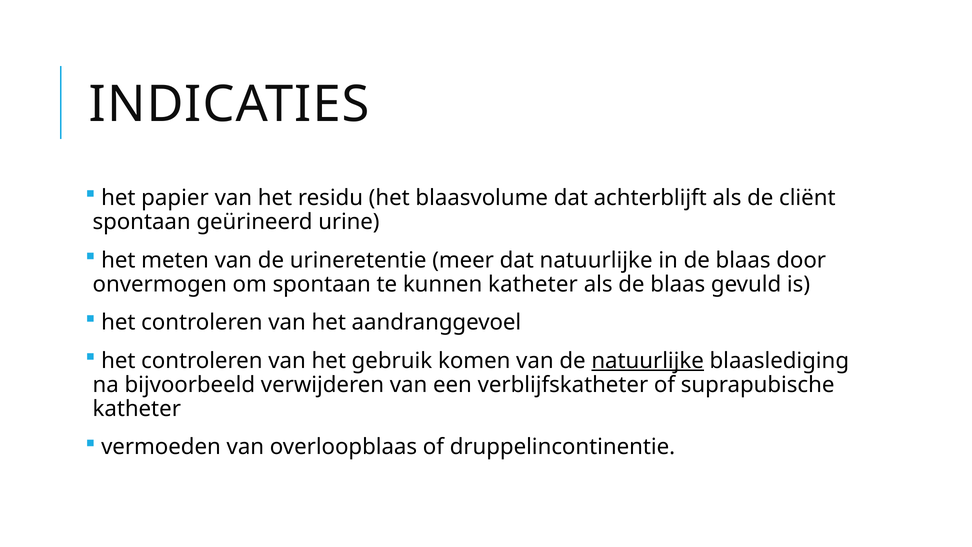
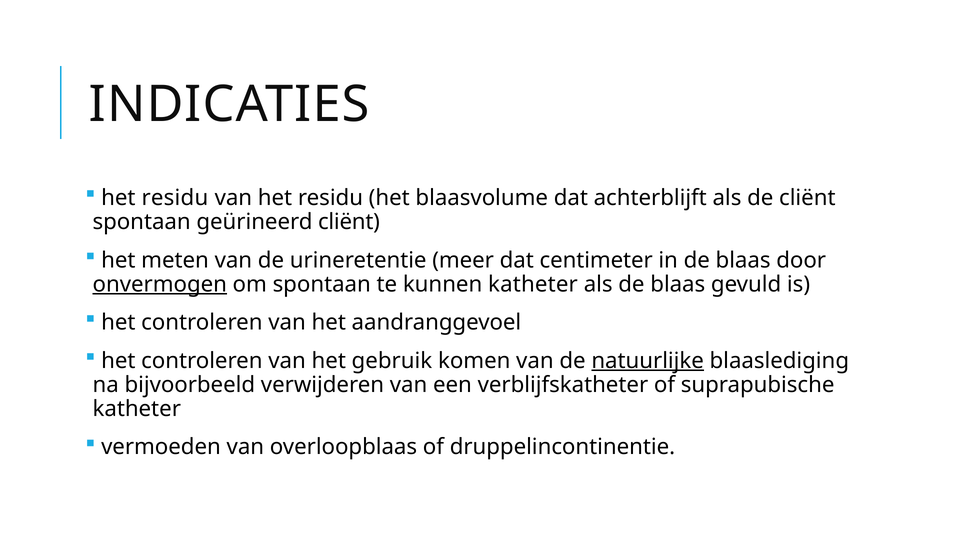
papier at (175, 198): papier -> residu
geürineerd urine: urine -> cliënt
dat natuurlijke: natuurlijke -> centimeter
onvermogen underline: none -> present
